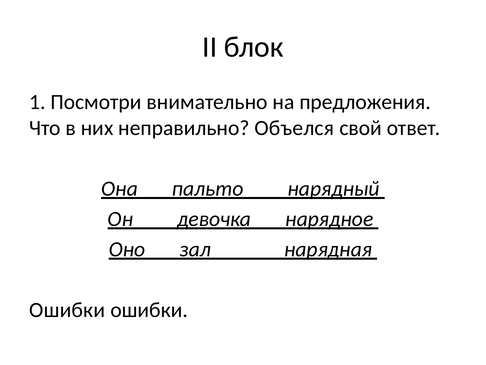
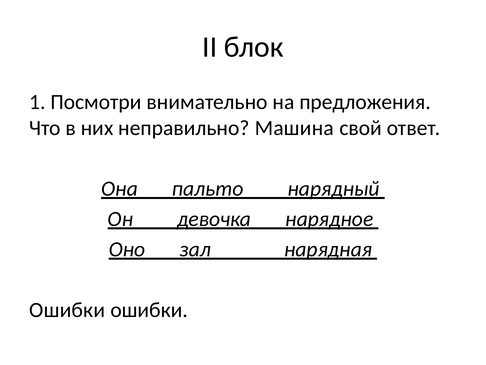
Объелся: Объелся -> Машина
